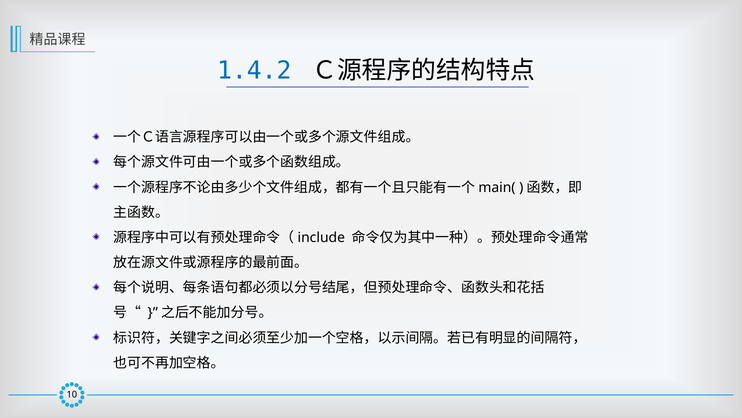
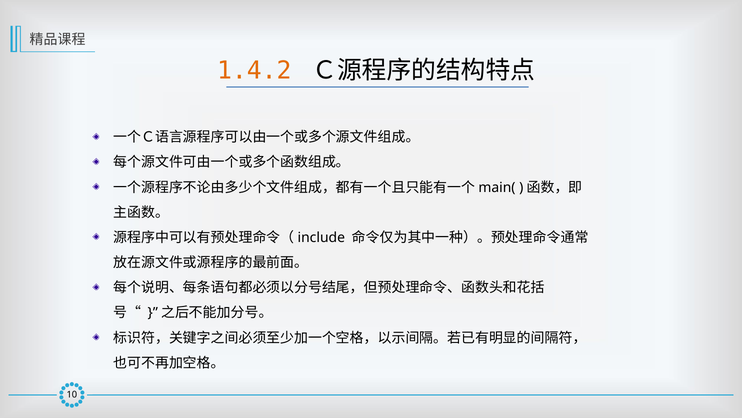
1.4.2 colour: blue -> orange
